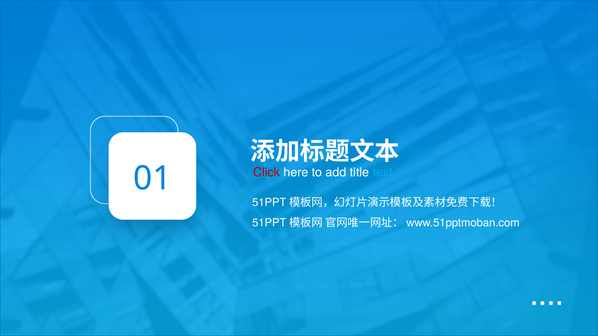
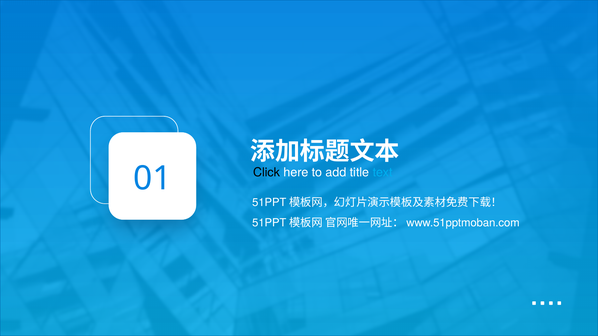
Click colour: red -> black
